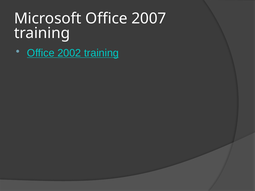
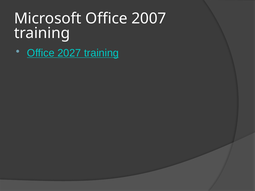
2002: 2002 -> 2027
